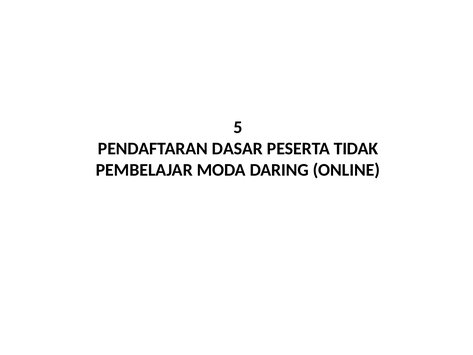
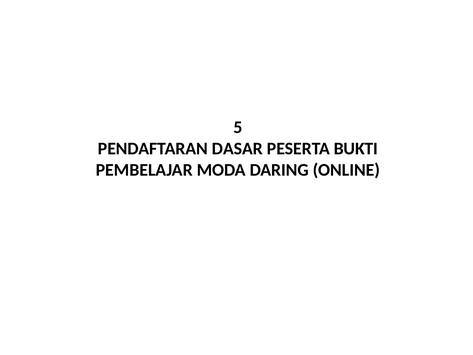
TIDAK: TIDAK -> BUKTI
